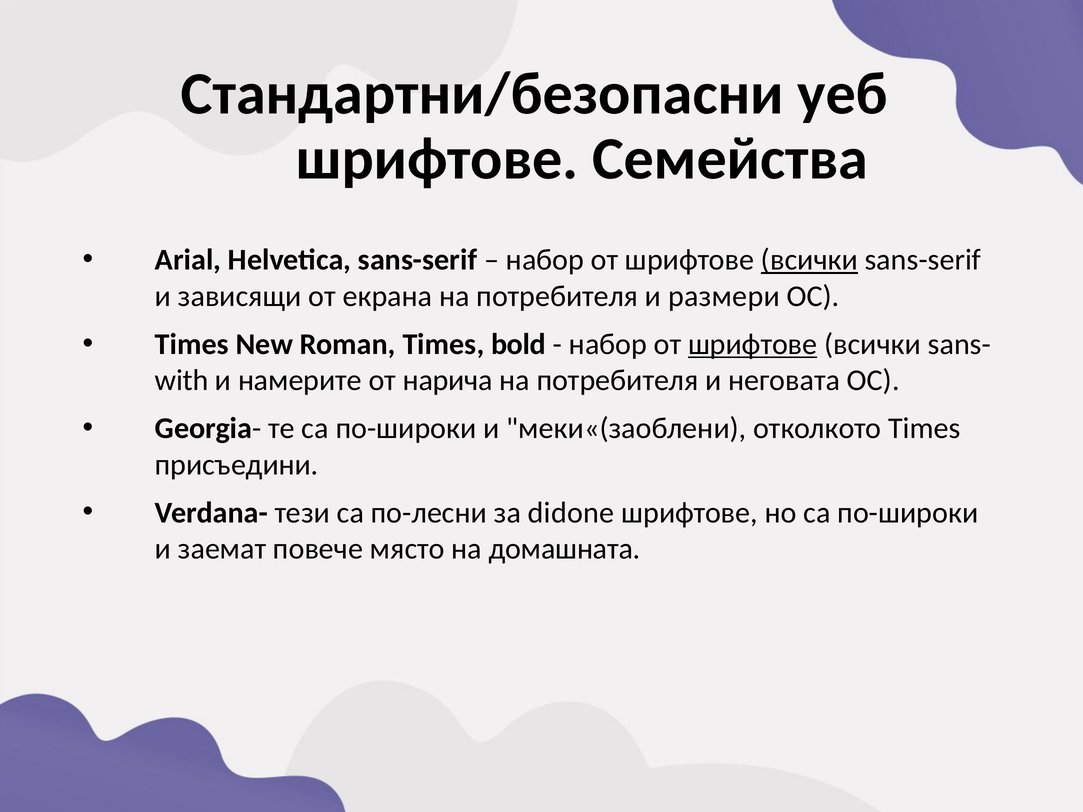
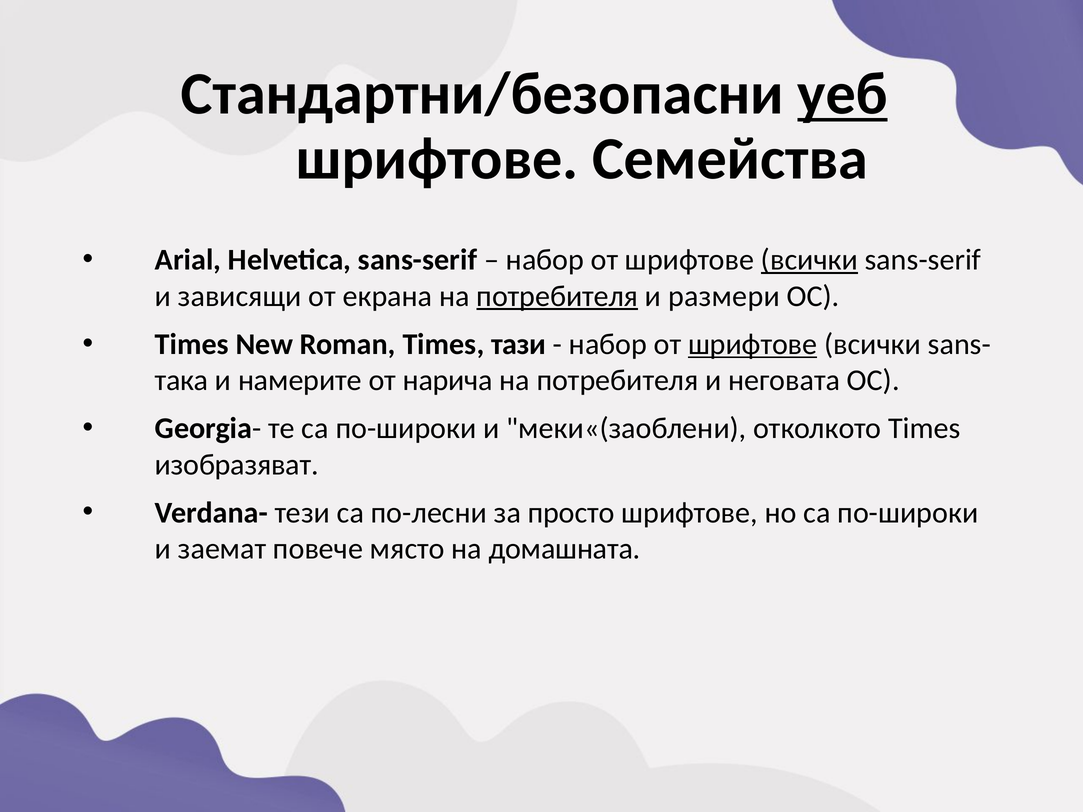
уеб underline: none -> present
потребителя at (557, 296) underline: none -> present
bold: bold -> тази
with: with -> така
присъедини: присъедини -> изобразяват
didone: didone -> просто
